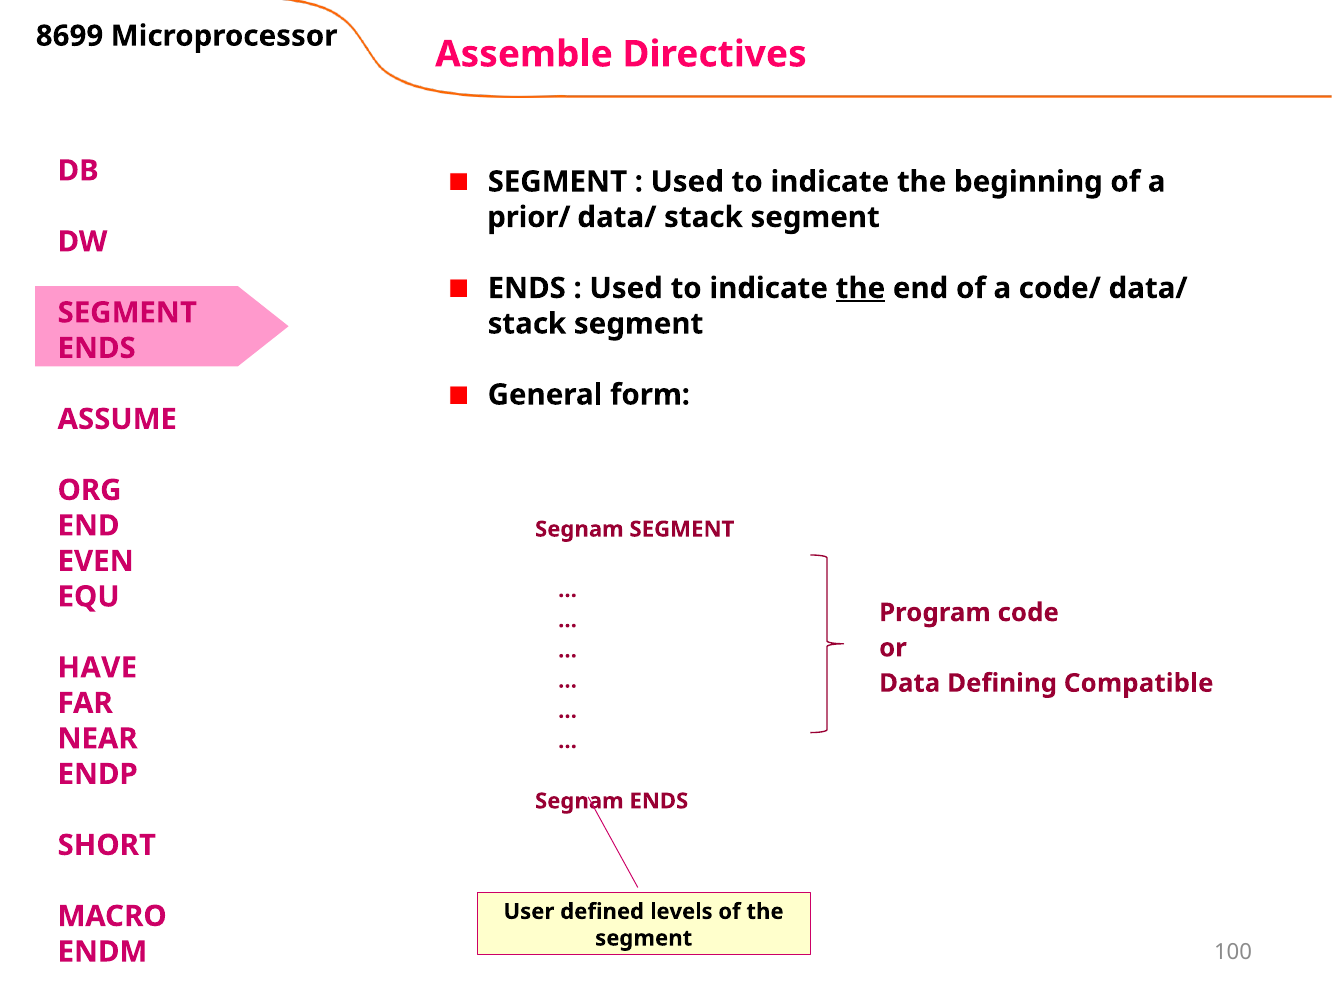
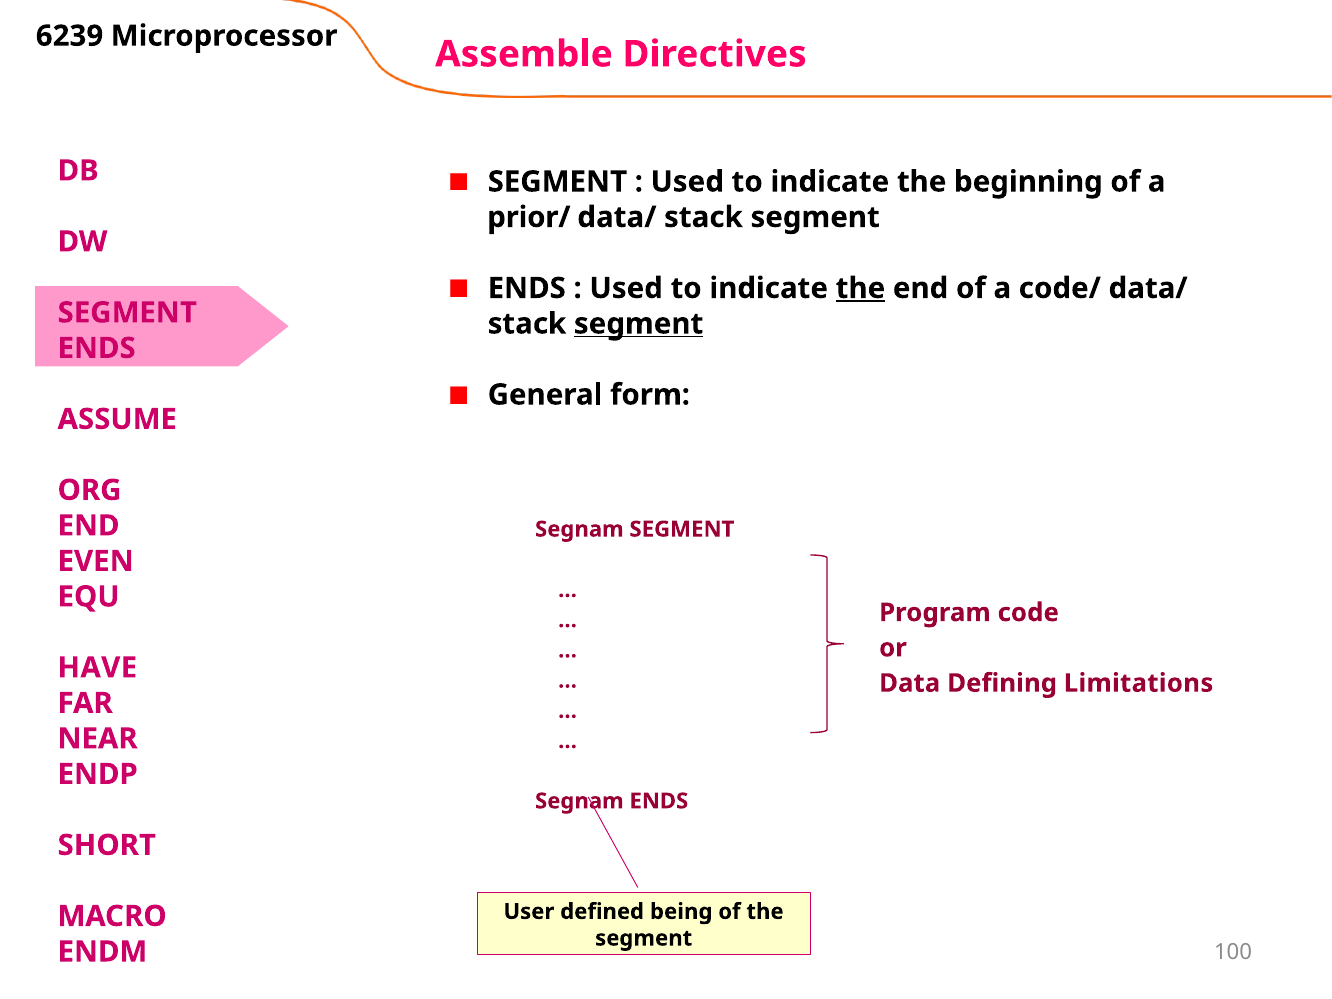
8699: 8699 -> 6239
segment at (639, 324) underline: none -> present
Compatible: Compatible -> Limitations
levels: levels -> being
